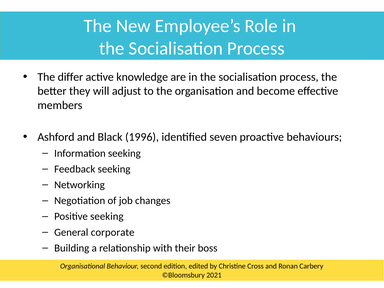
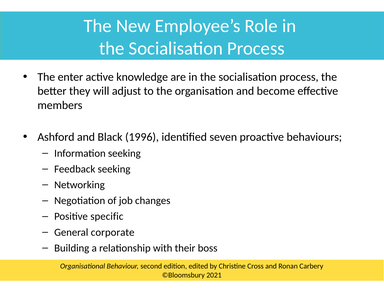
differ: differ -> enter
Positive seeking: seeking -> specific
